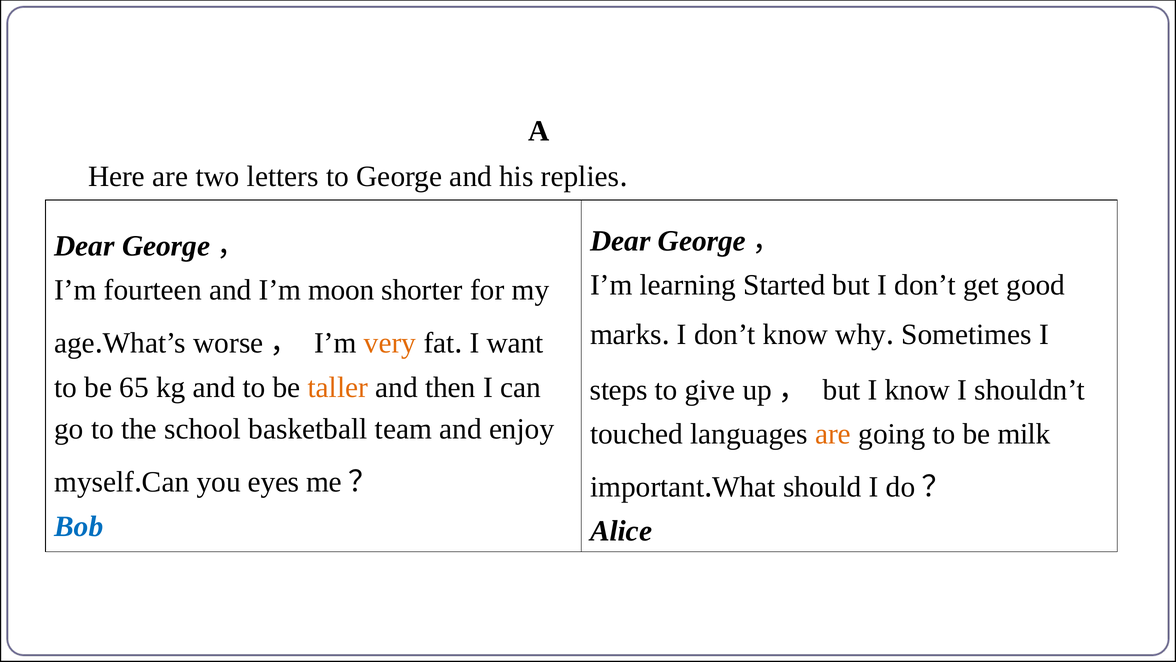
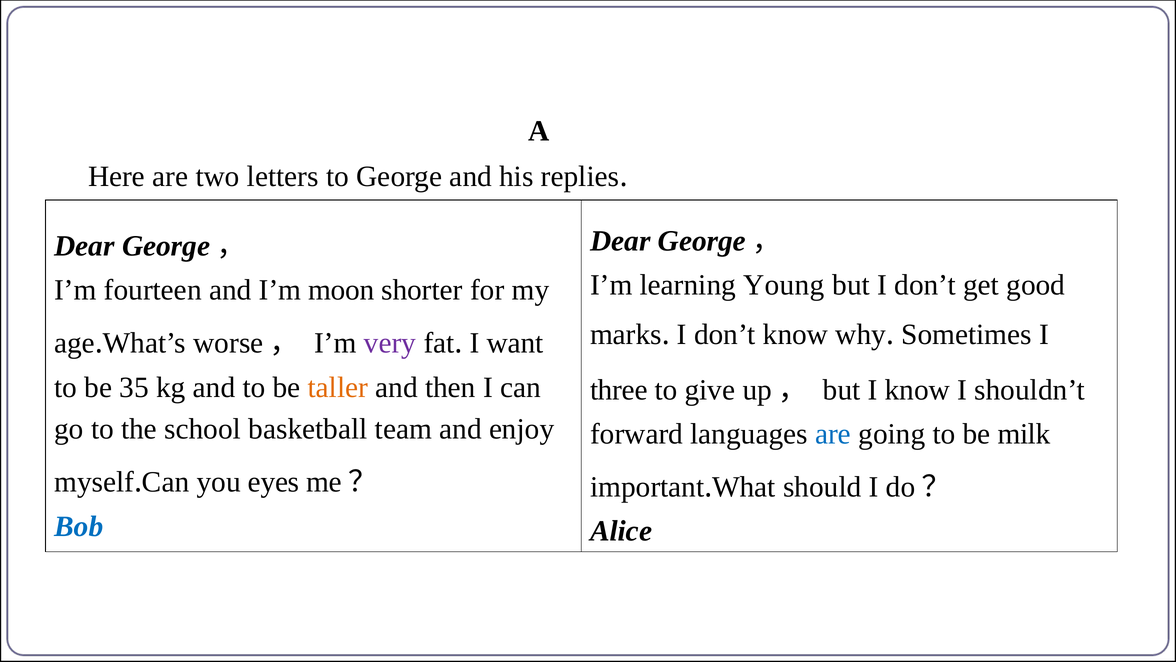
Started: Started -> Young
very colour: orange -> purple
65: 65 -> 35
steps: steps -> three
touched: touched -> forward
are at (833, 434) colour: orange -> blue
